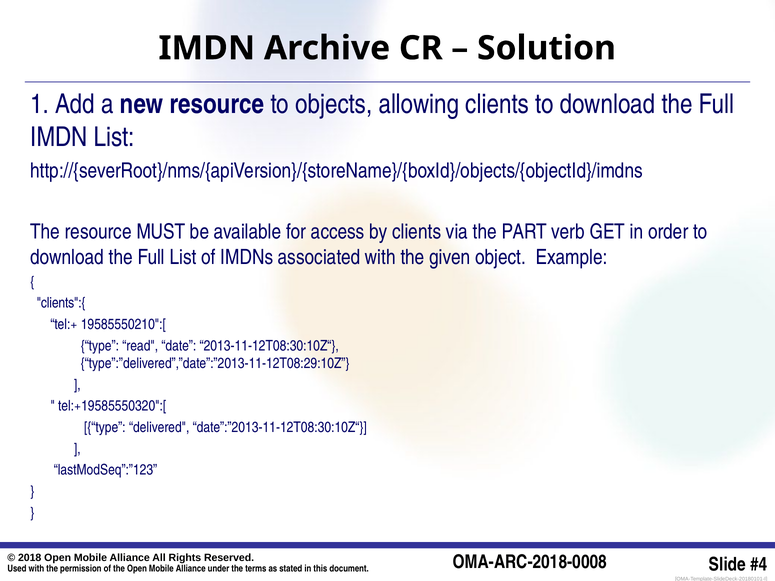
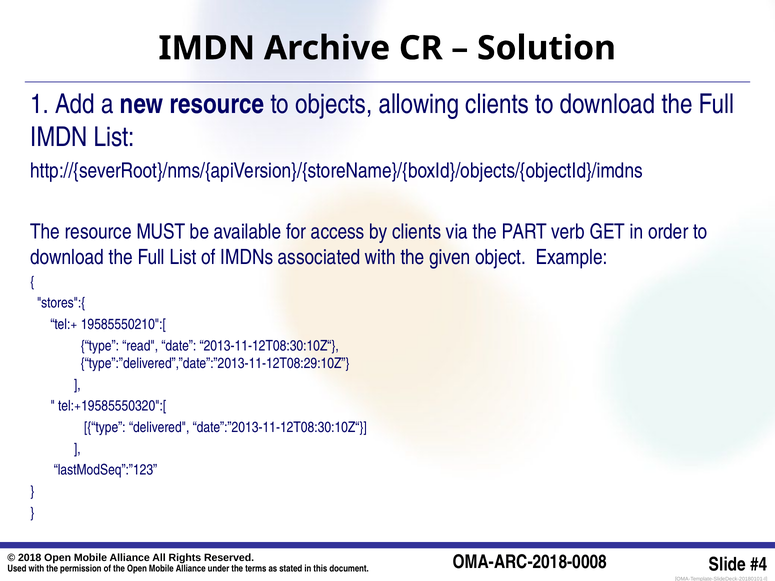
clients":{: clients":{ -> stores":{
